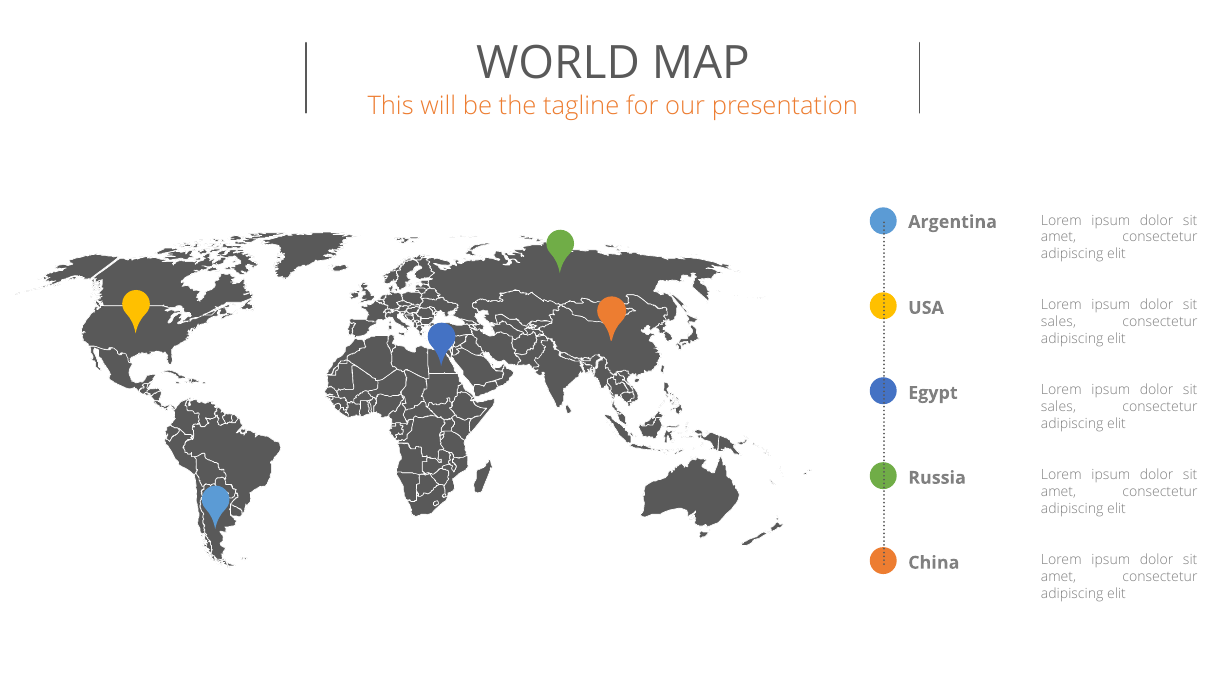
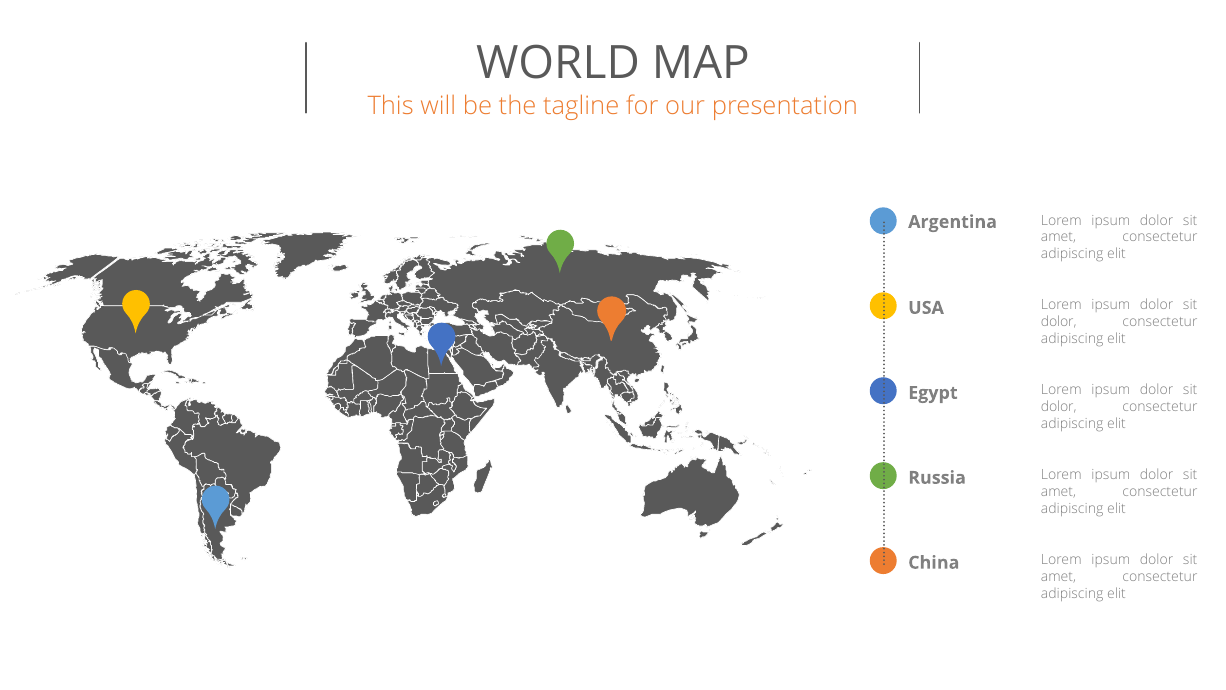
sales at (1059, 322): sales -> dolor
sales at (1059, 407): sales -> dolor
